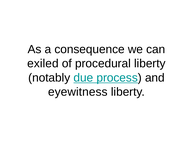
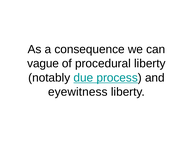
exiled: exiled -> vague
